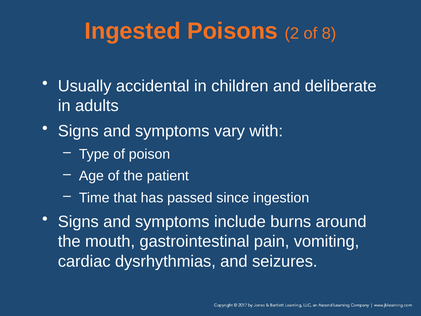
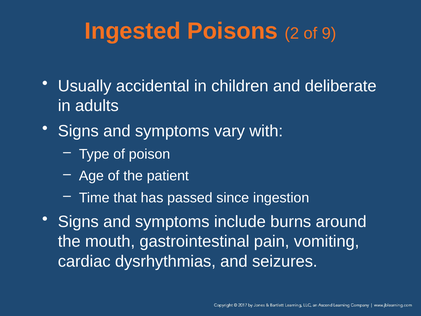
8: 8 -> 9
